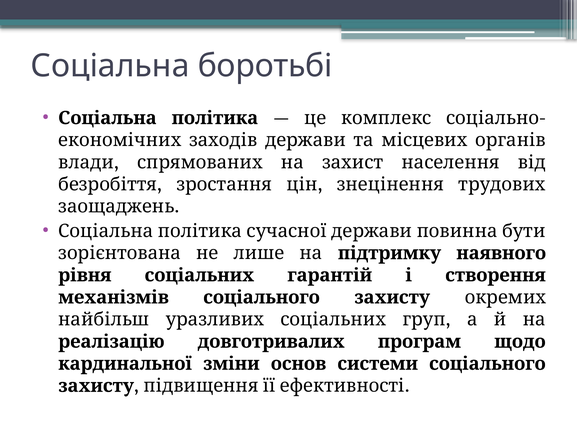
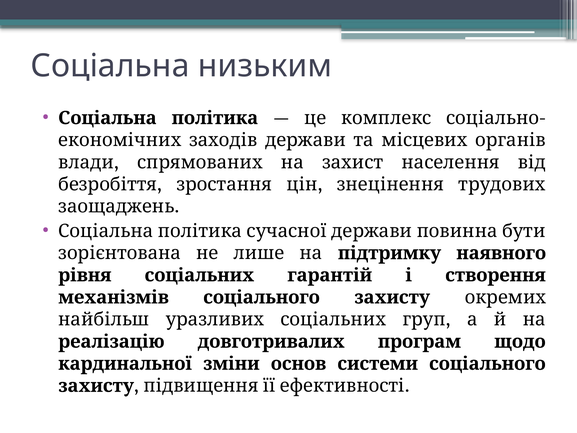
боротьбі: боротьбі -> низьким
